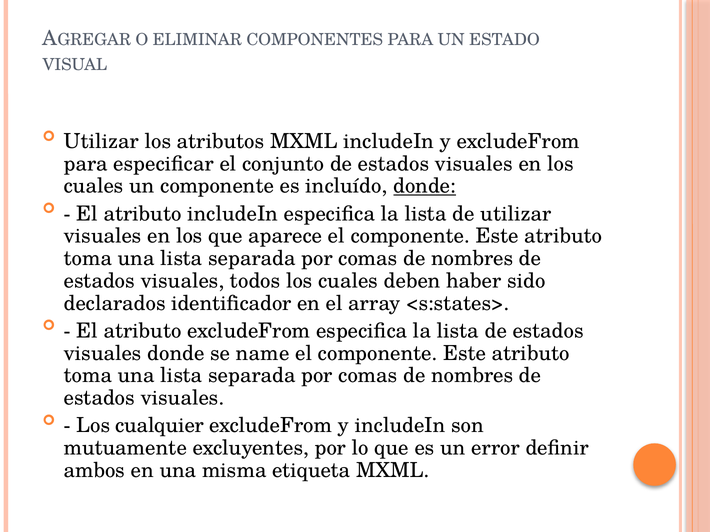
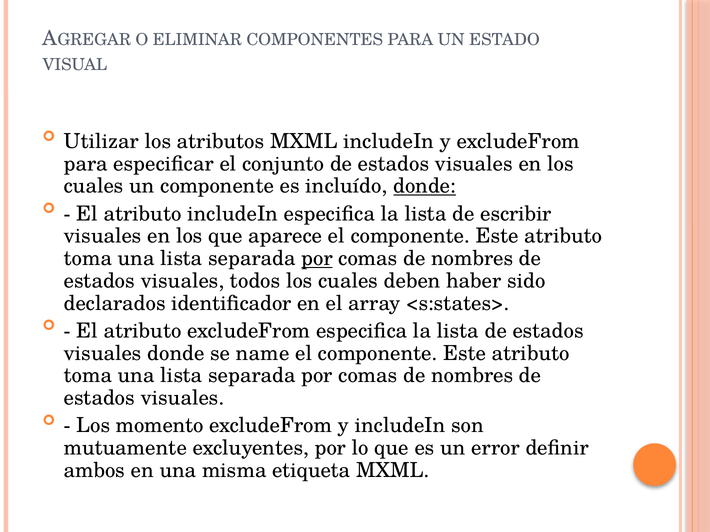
de utilizar: utilizar -> escribir
por at (317, 259) underline: none -> present
cualquier: cualquier -> momento
